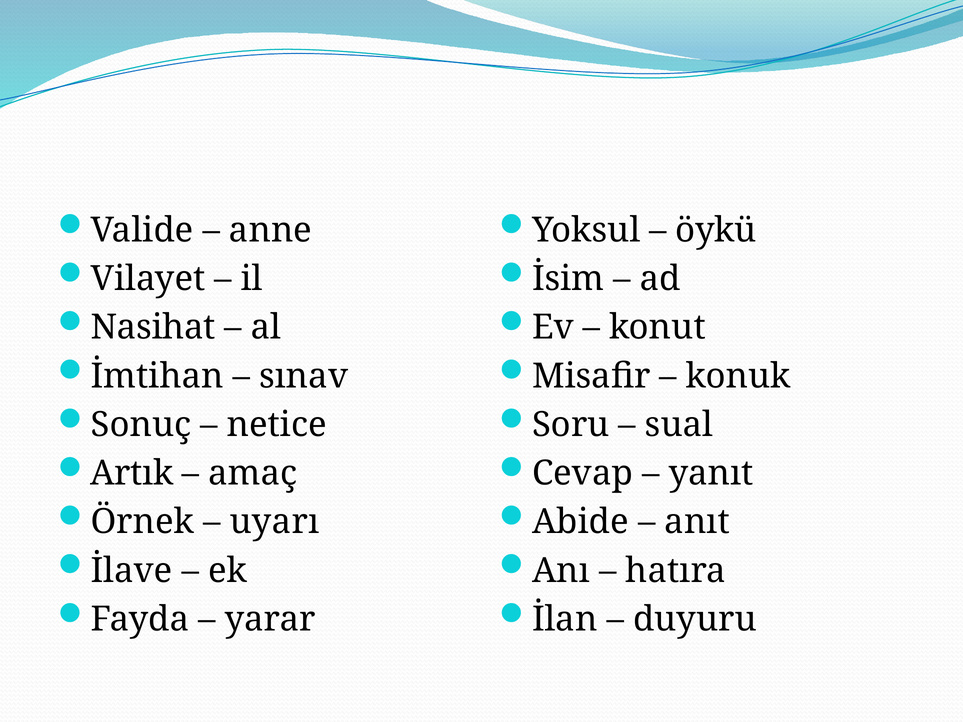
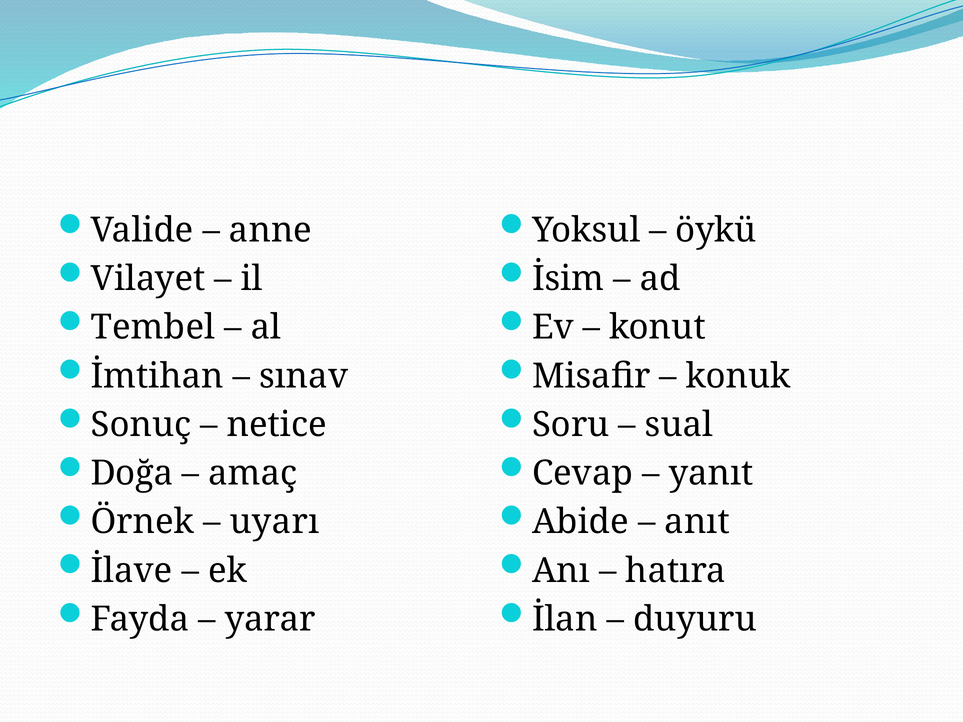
Nasihat: Nasihat -> Tembel
Artık: Artık -> Doğa
